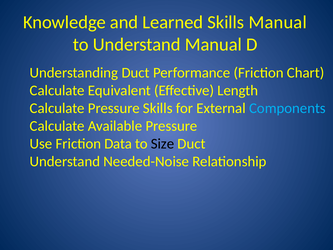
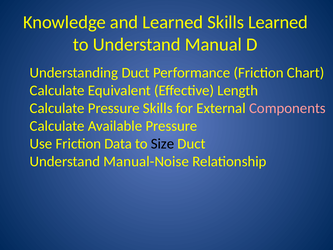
Skills Manual: Manual -> Learned
Components colour: light blue -> pink
Needed-Noise: Needed-Noise -> Manual-Noise
